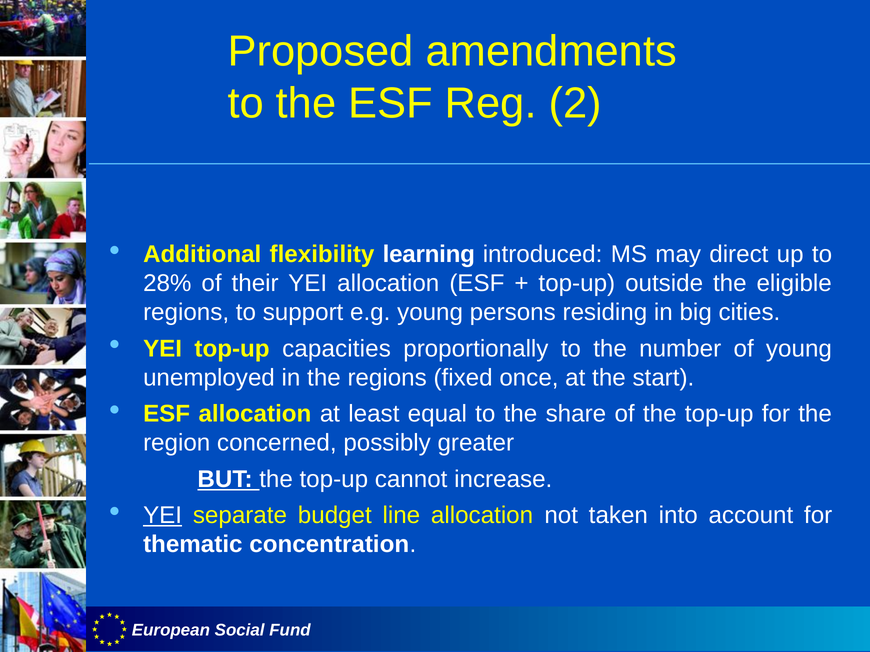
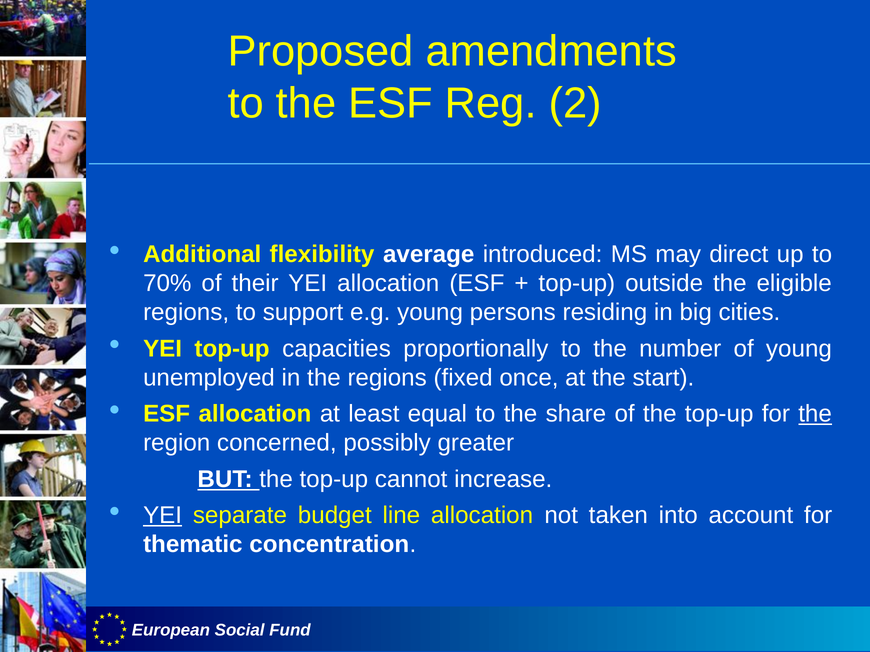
learning: learning -> average
28%: 28% -> 70%
the at (815, 414) underline: none -> present
